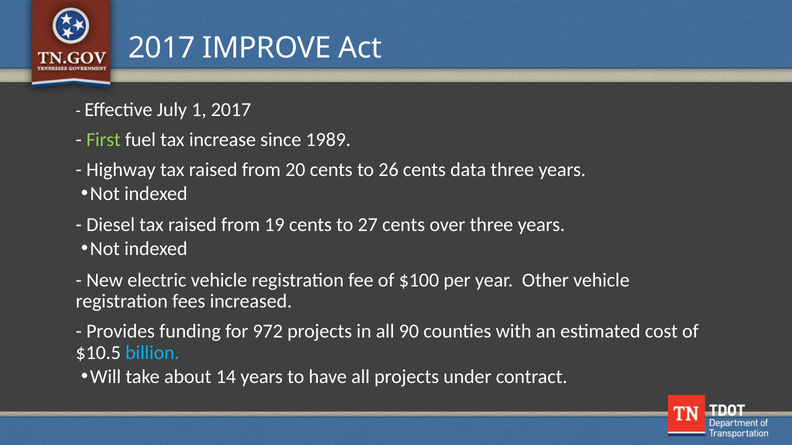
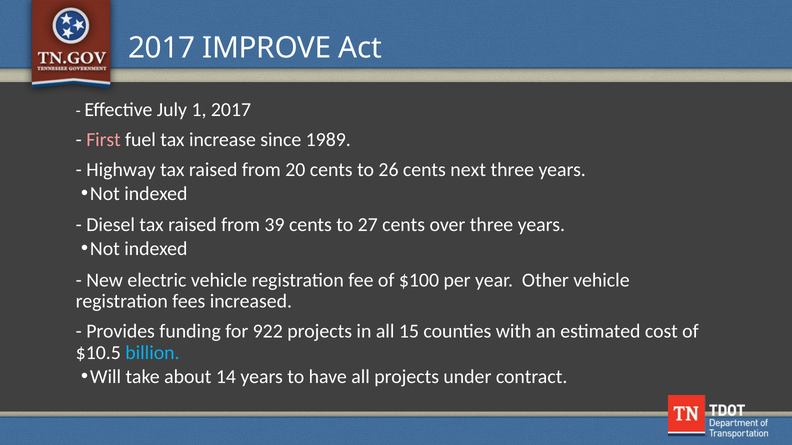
First colour: light green -> pink
data: data -> next
19: 19 -> 39
972: 972 -> 922
90: 90 -> 15
